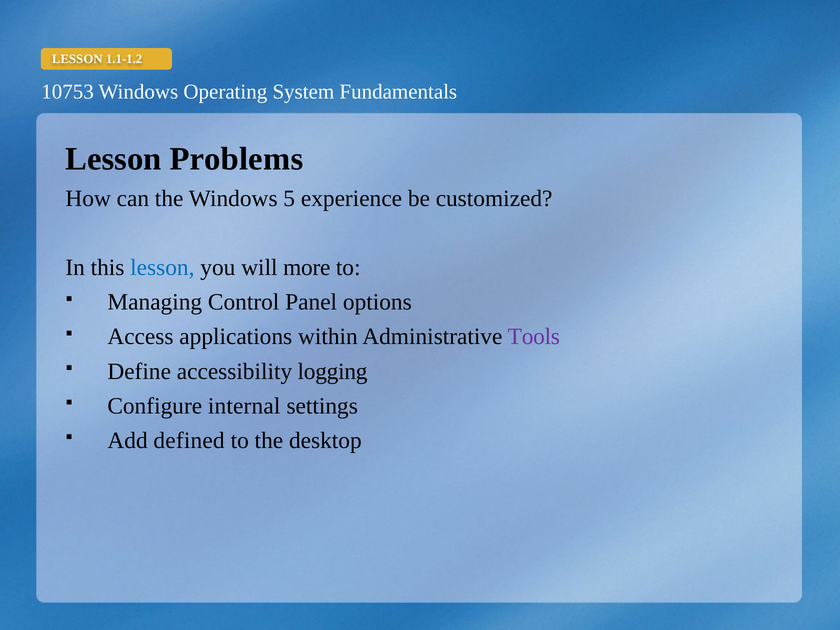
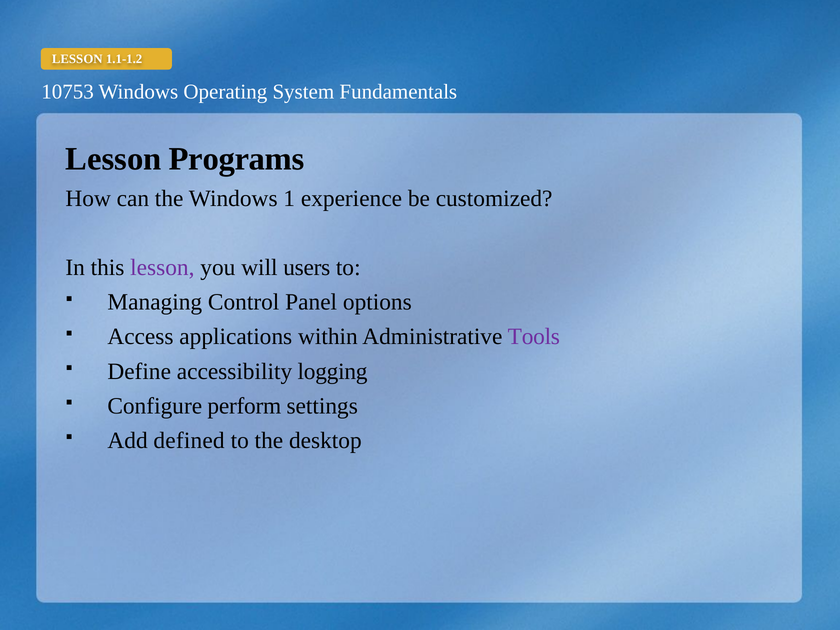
Problems: Problems -> Programs
5: 5 -> 1
lesson at (162, 268) colour: blue -> purple
more: more -> users
internal: internal -> perform
